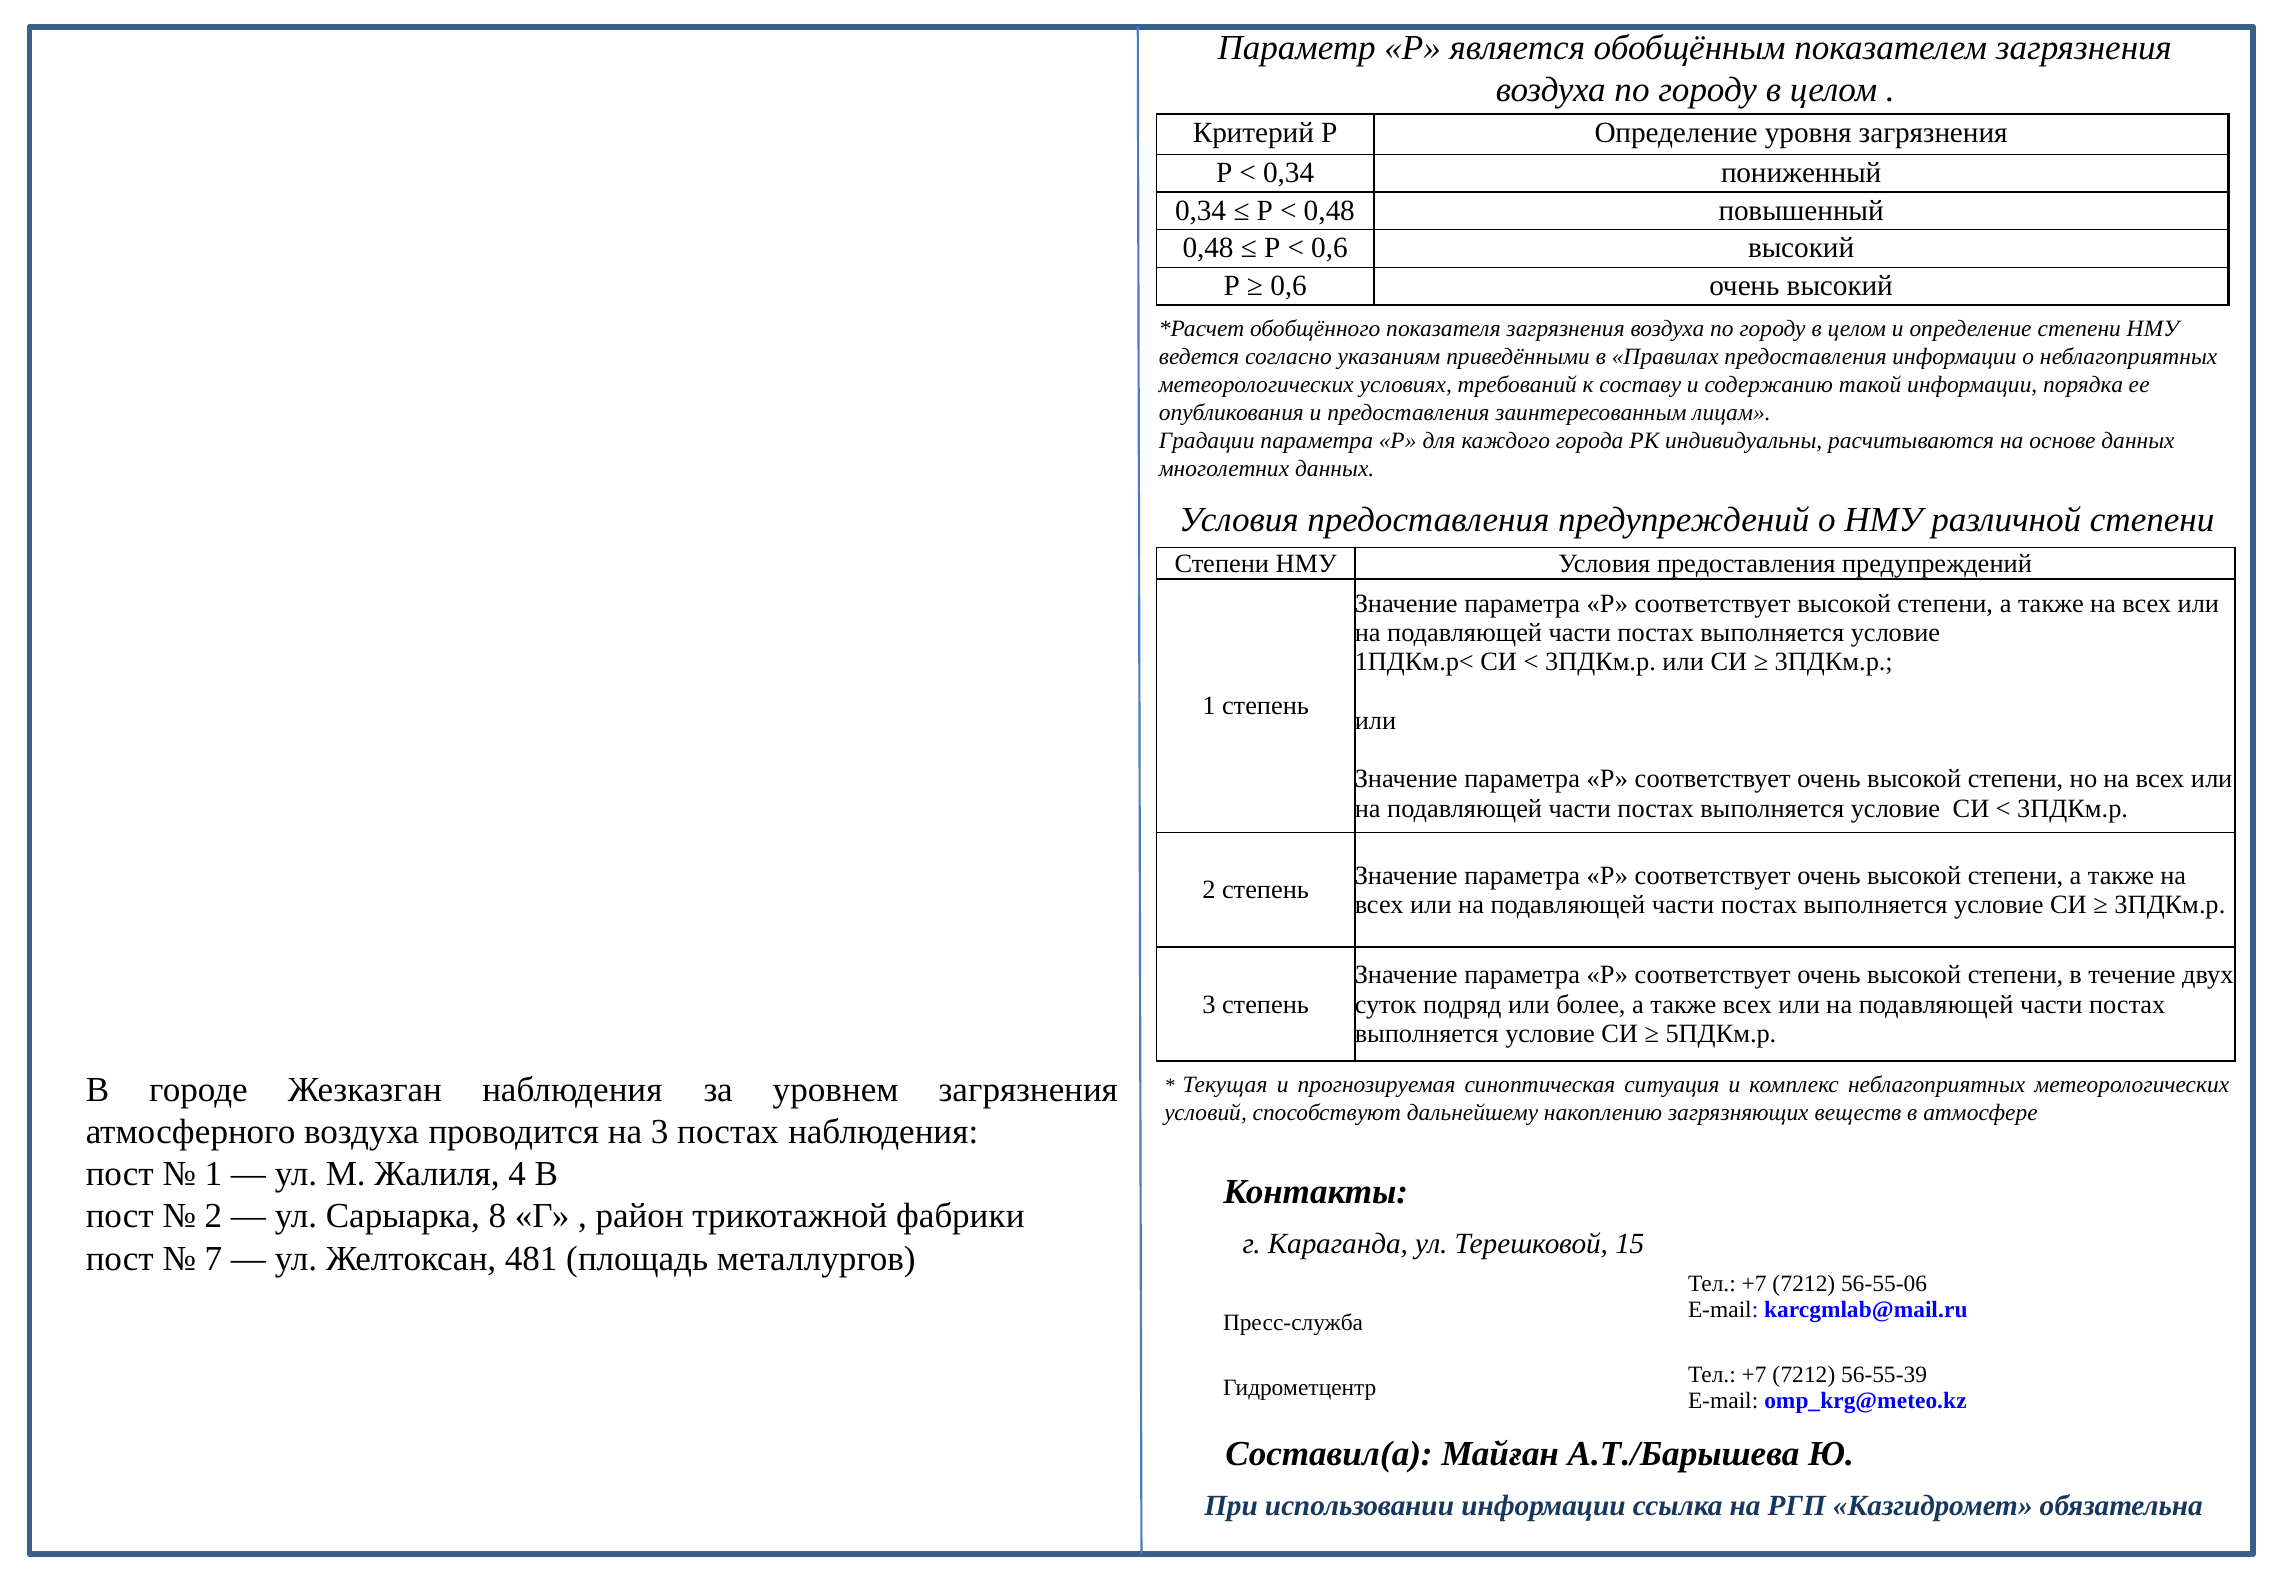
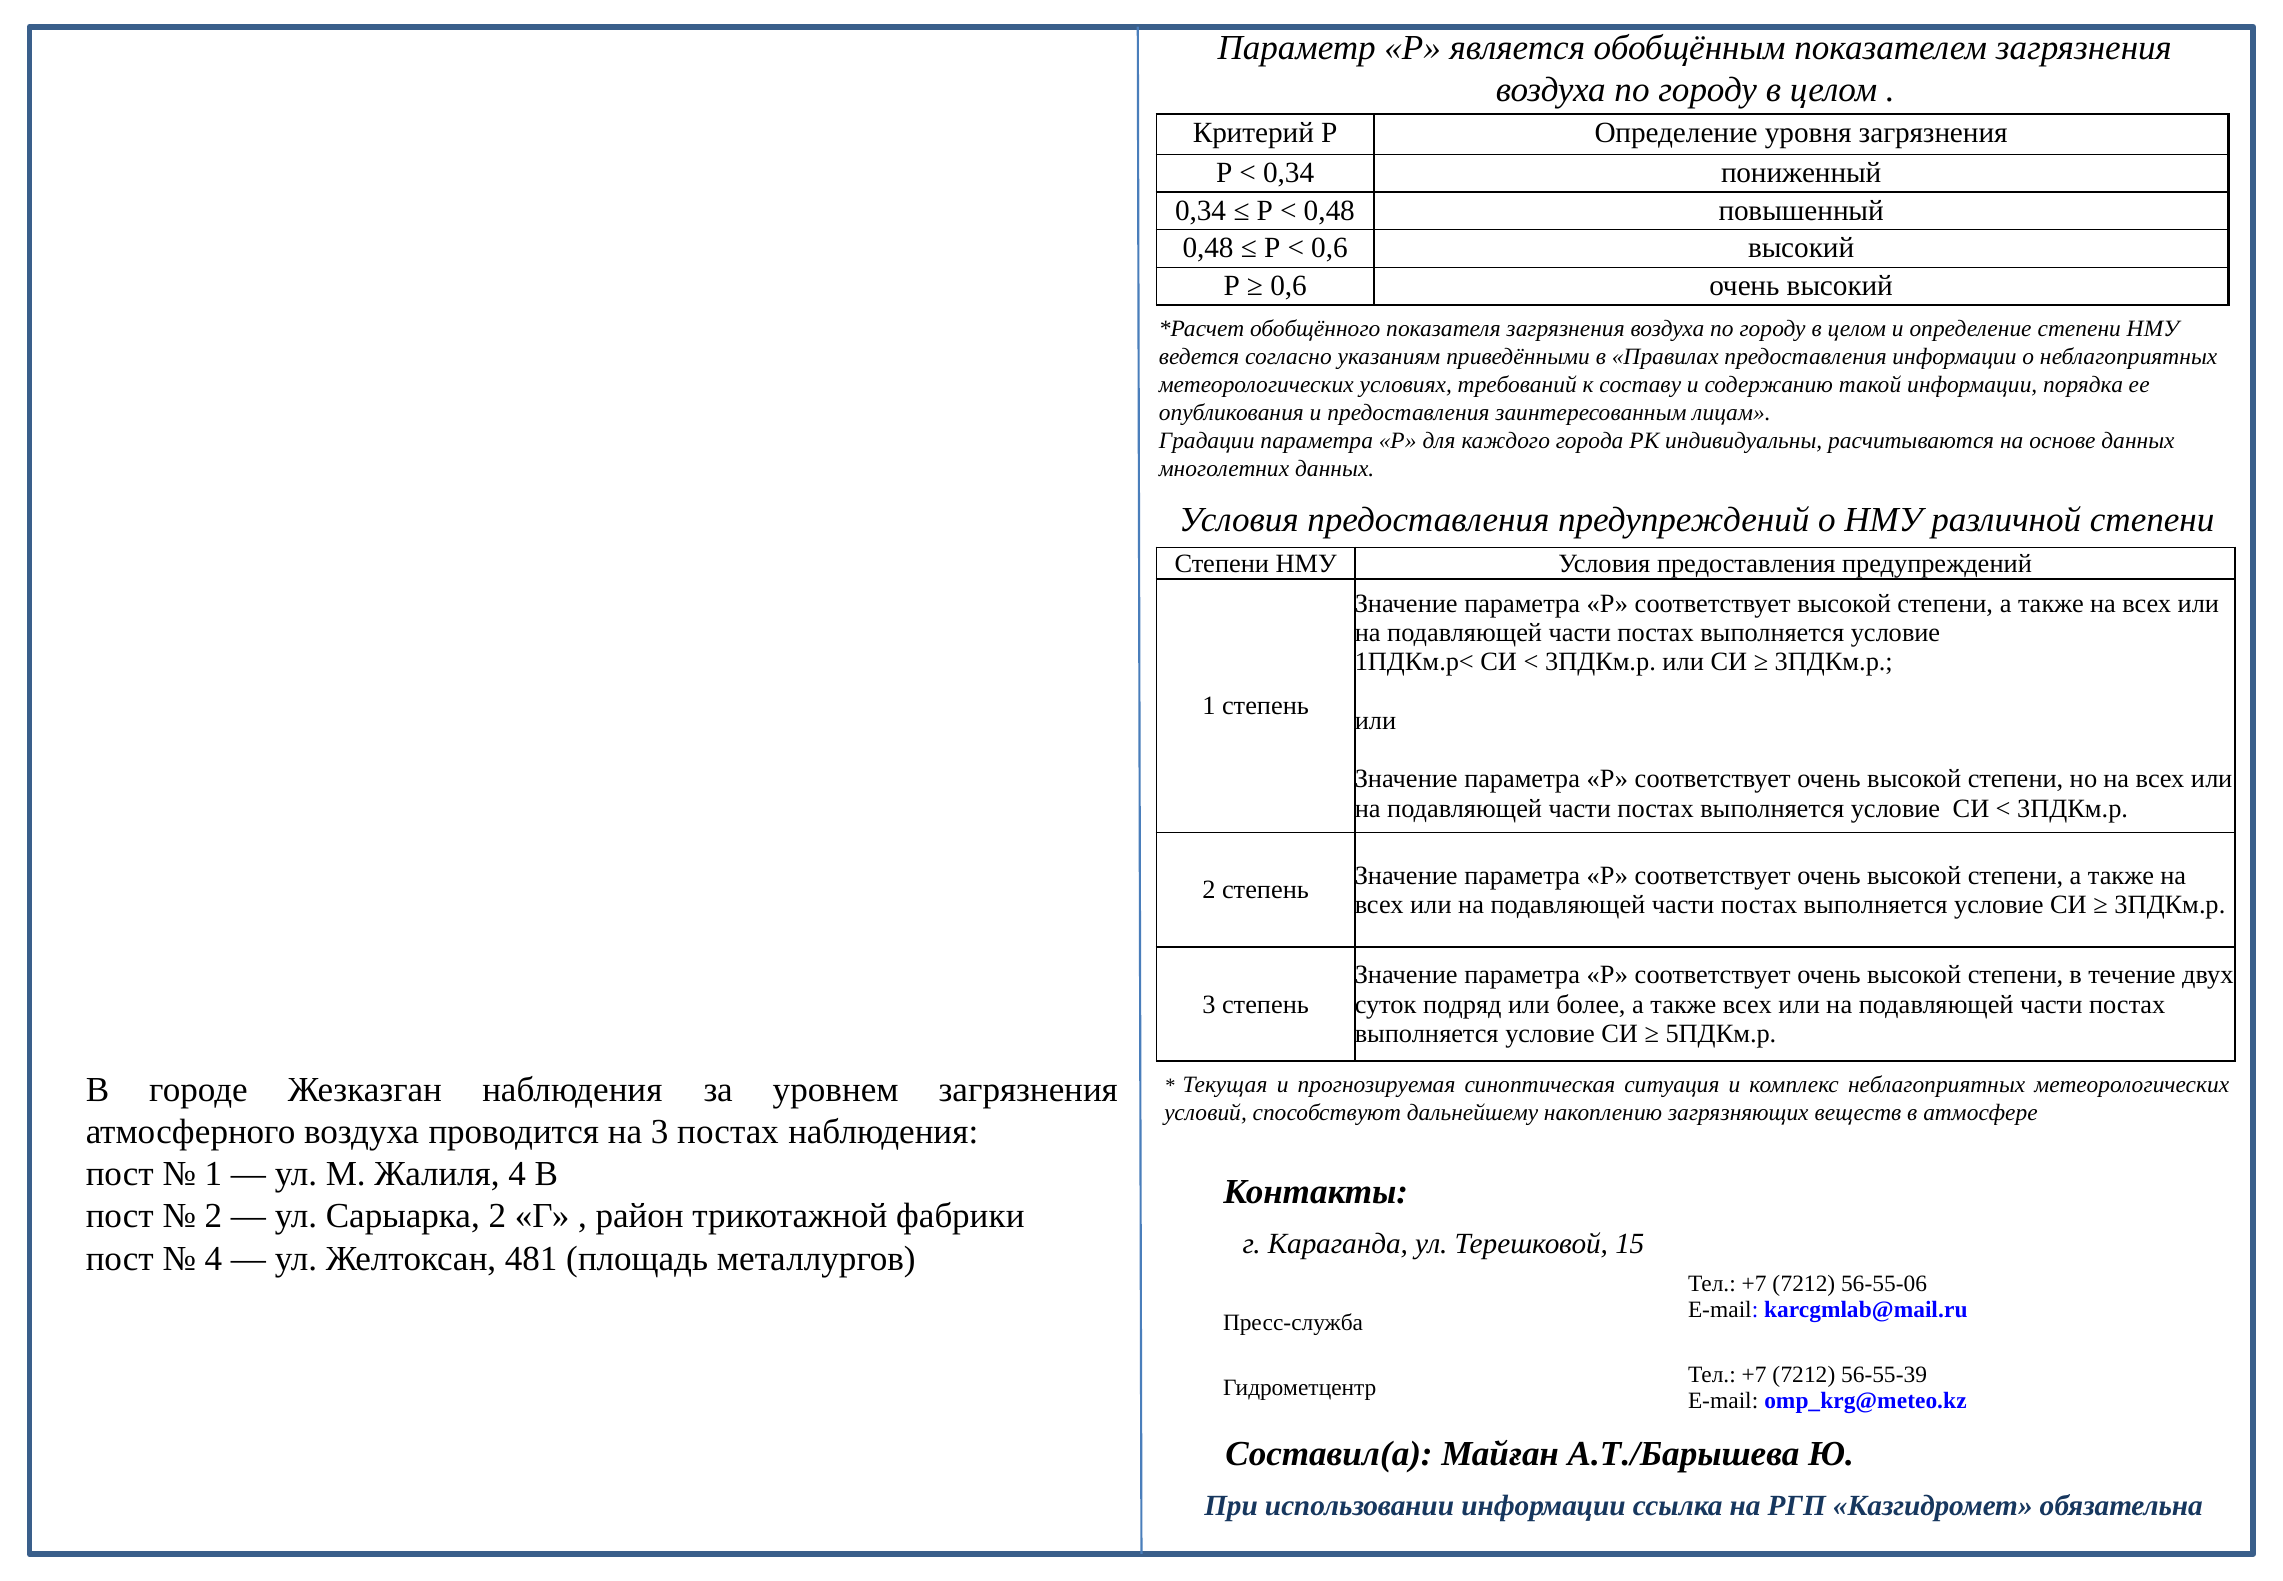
Сарыарка 8: 8 -> 2
7 at (213, 1258): 7 -> 4
